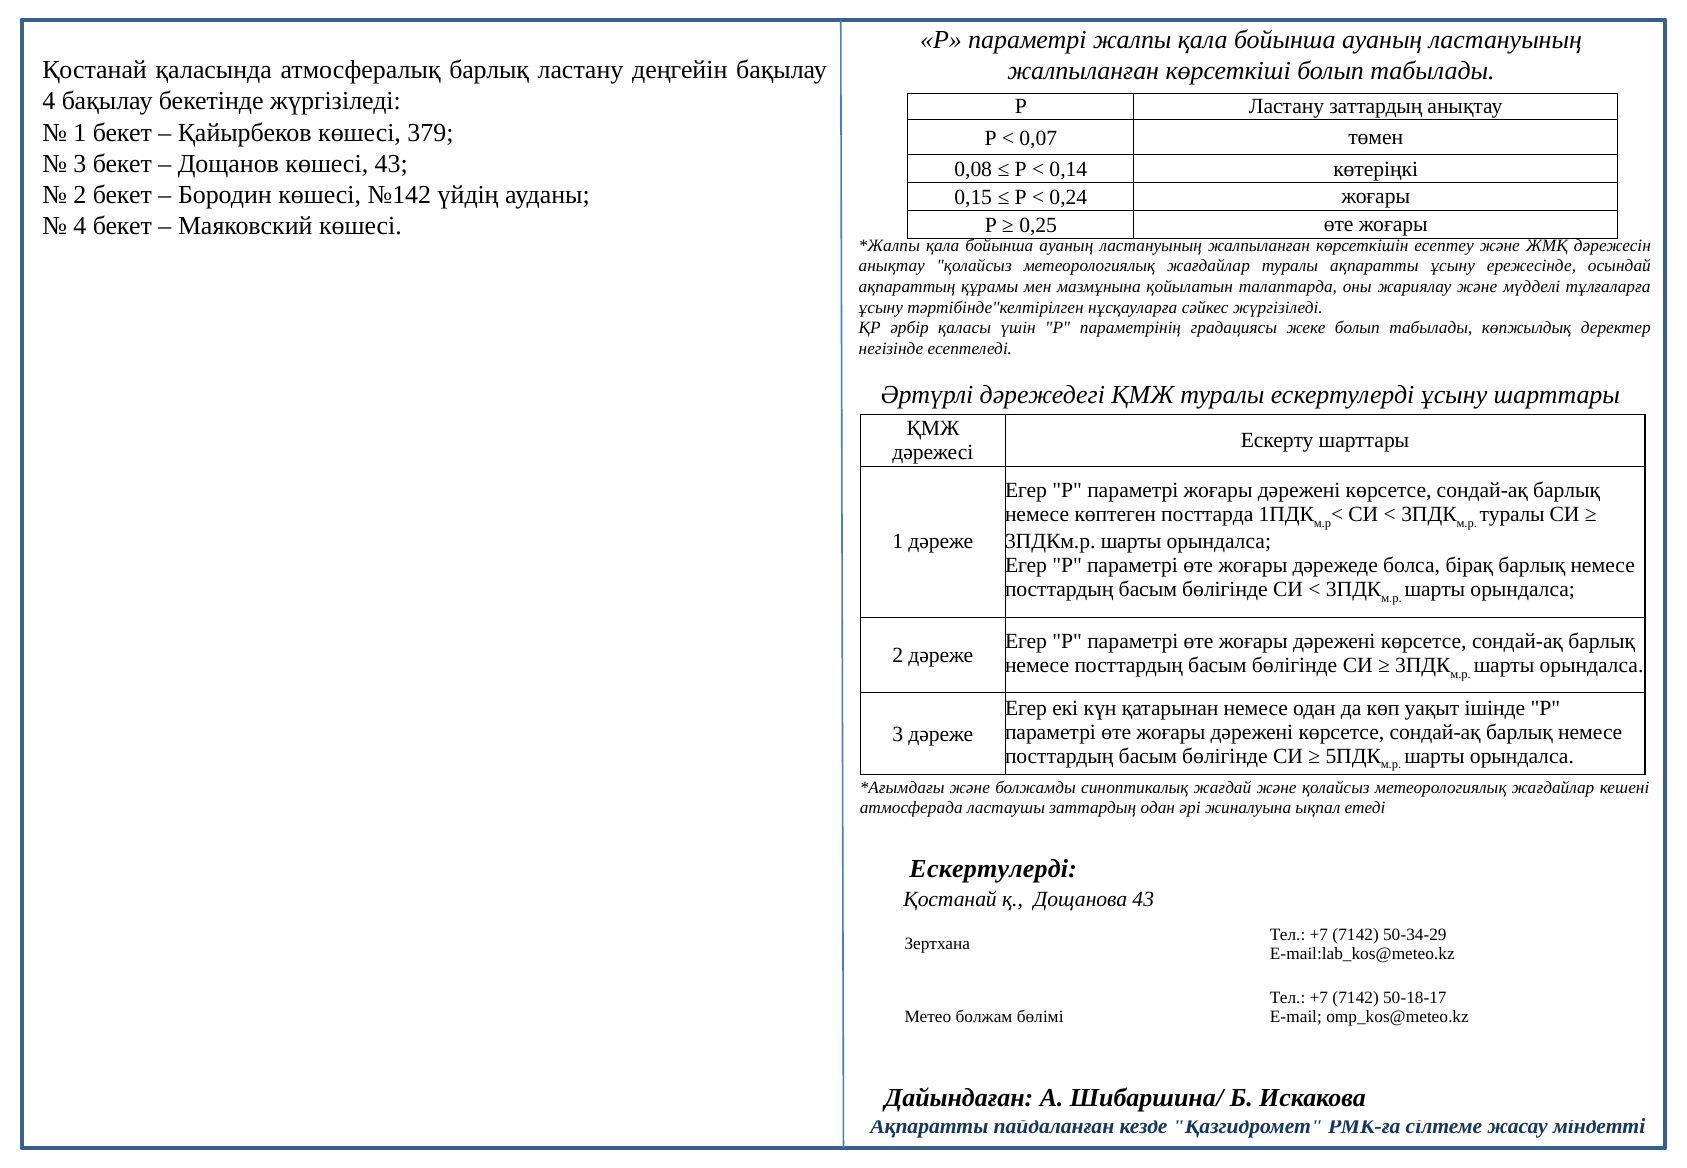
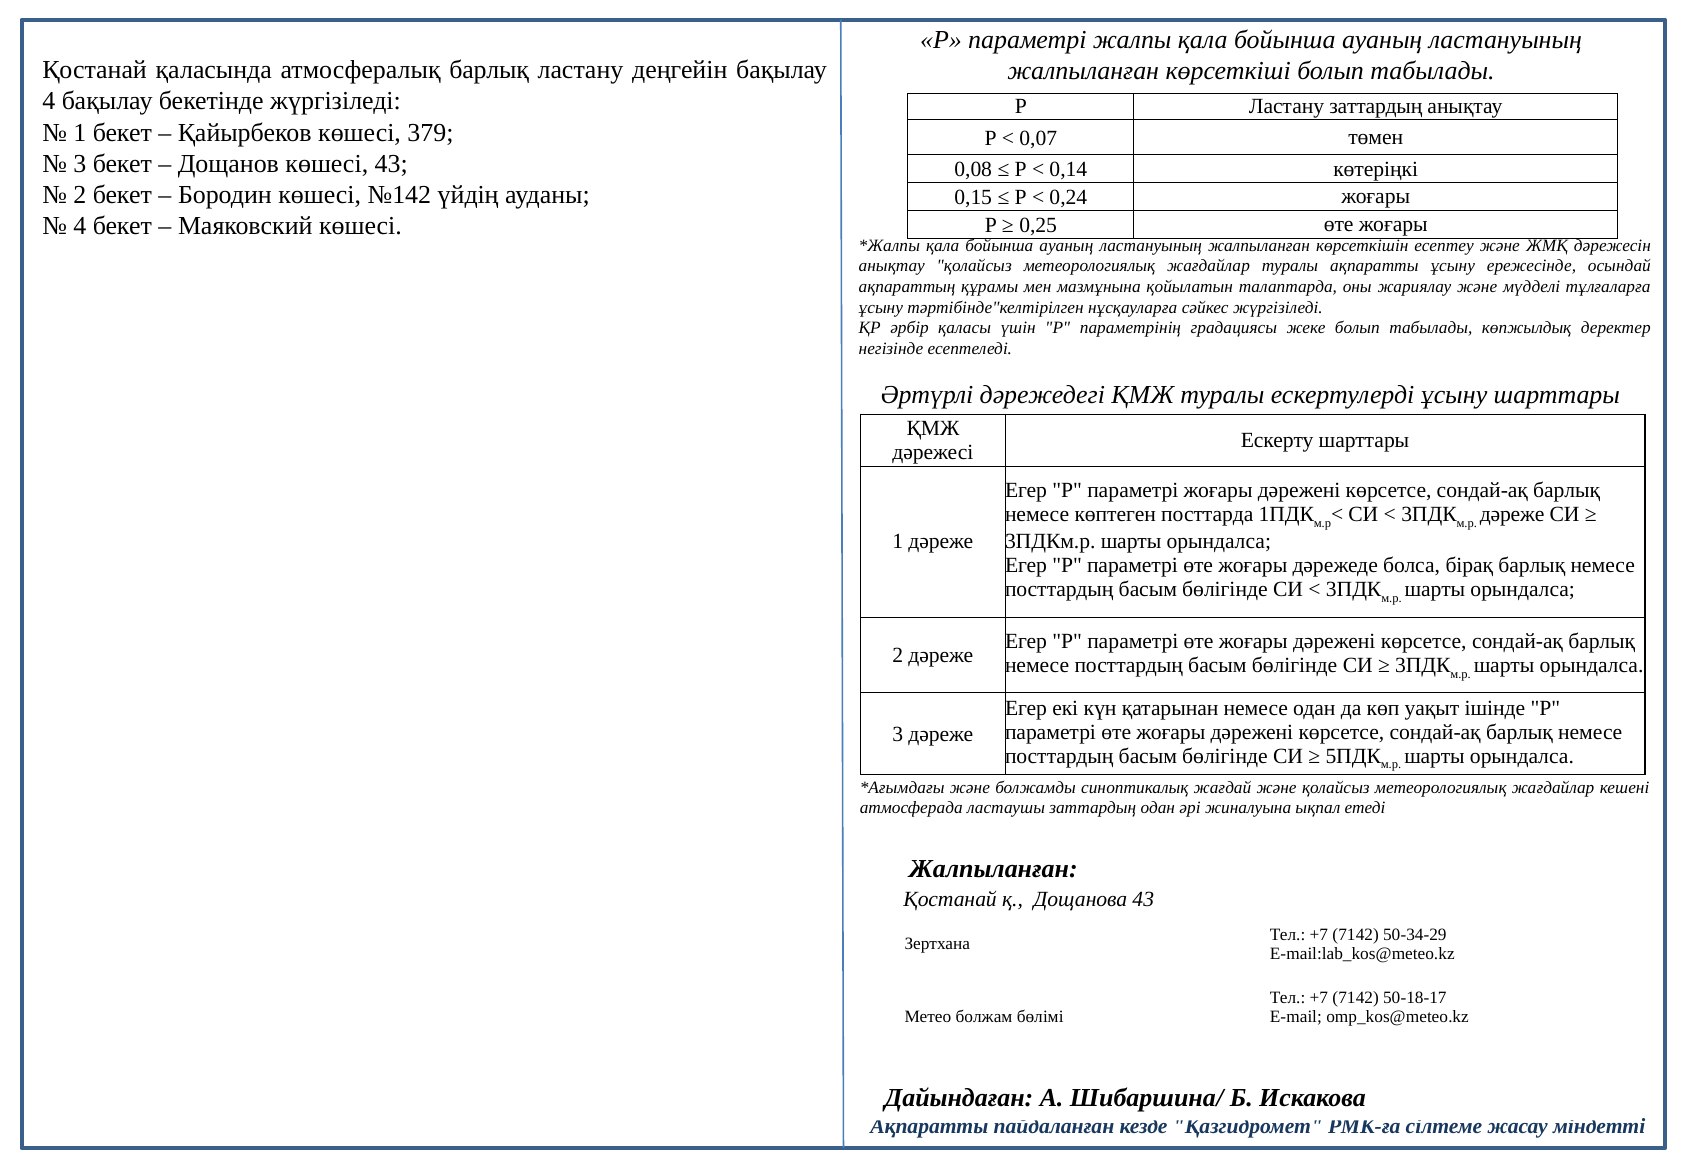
туралы at (1512, 515): туралы -> дәреже
Ескертулерді at (993, 869): Ескертулерді -> Жалпыланған
